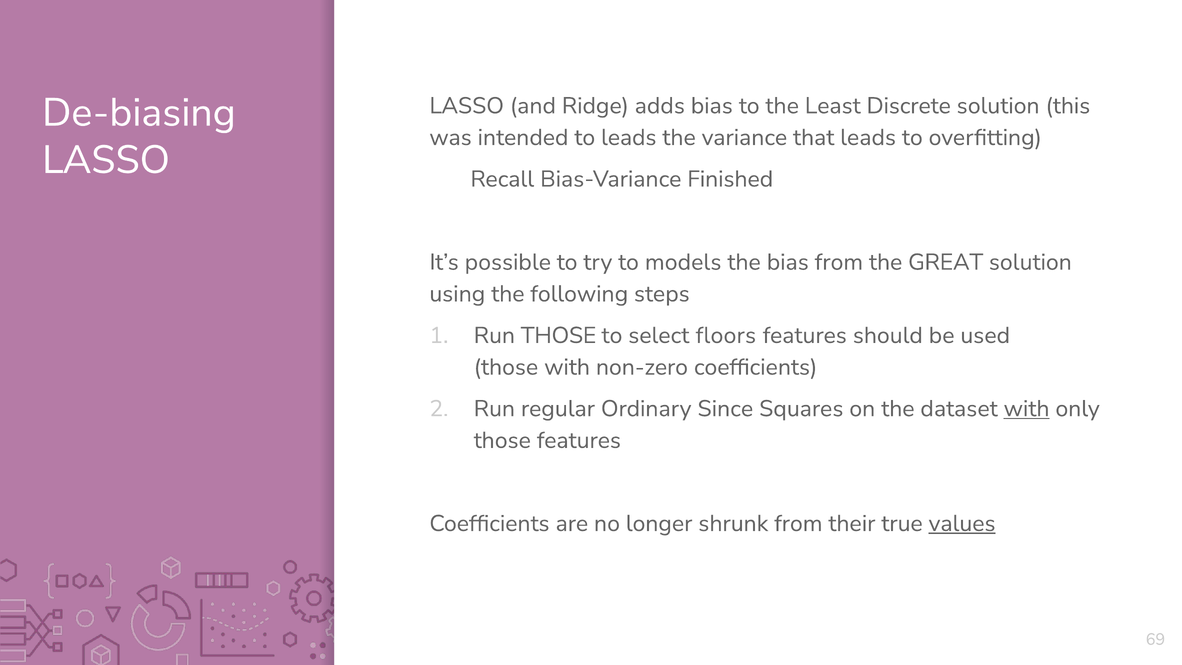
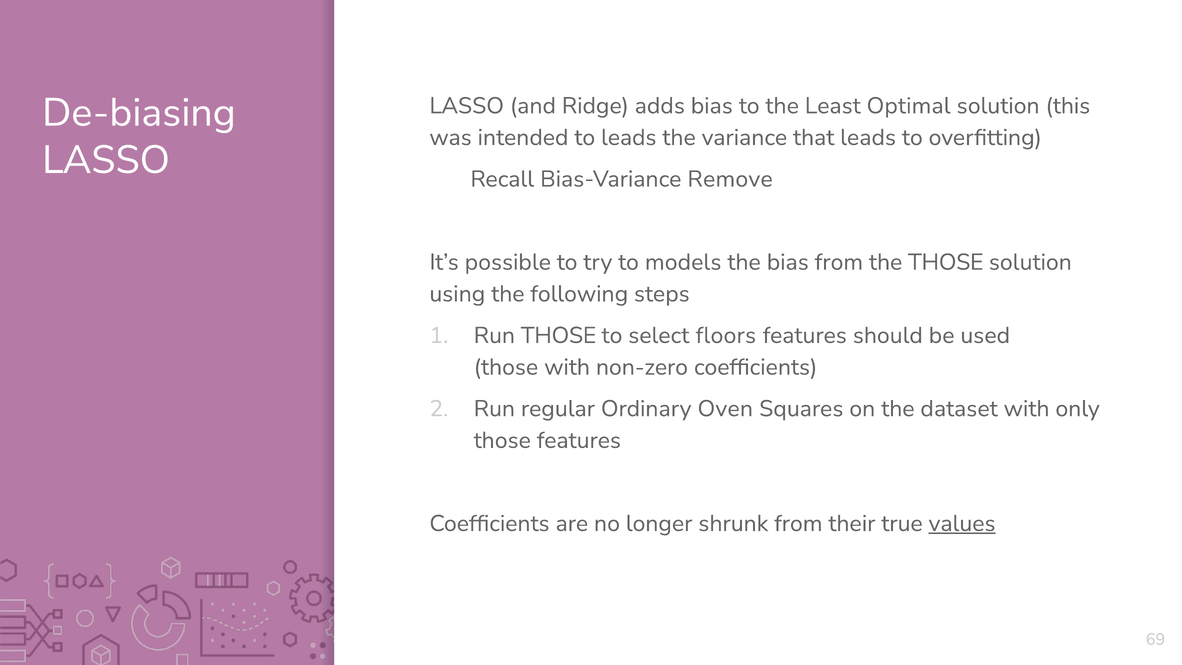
Discrete: Discrete -> Optimal
Finished: Finished -> Remove
the GREAT: GREAT -> THOSE
Since: Since -> Oven
with at (1027, 409) underline: present -> none
